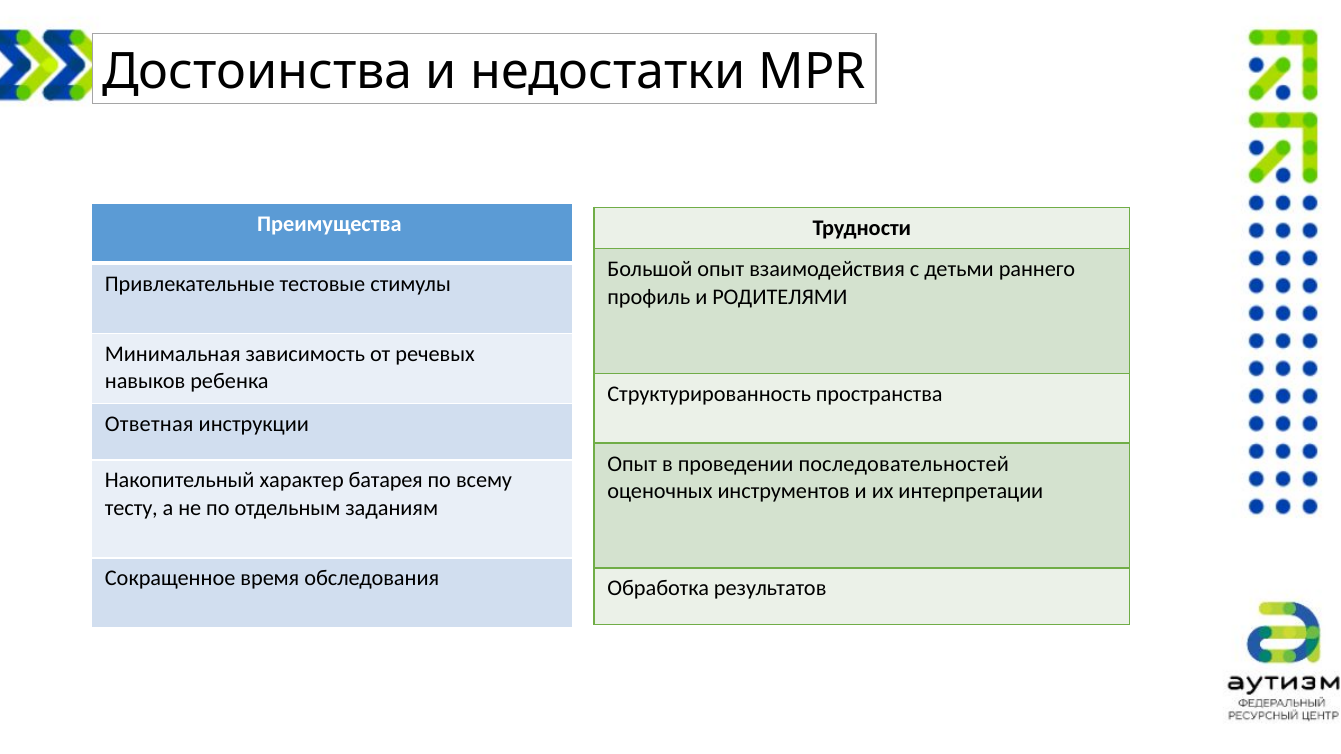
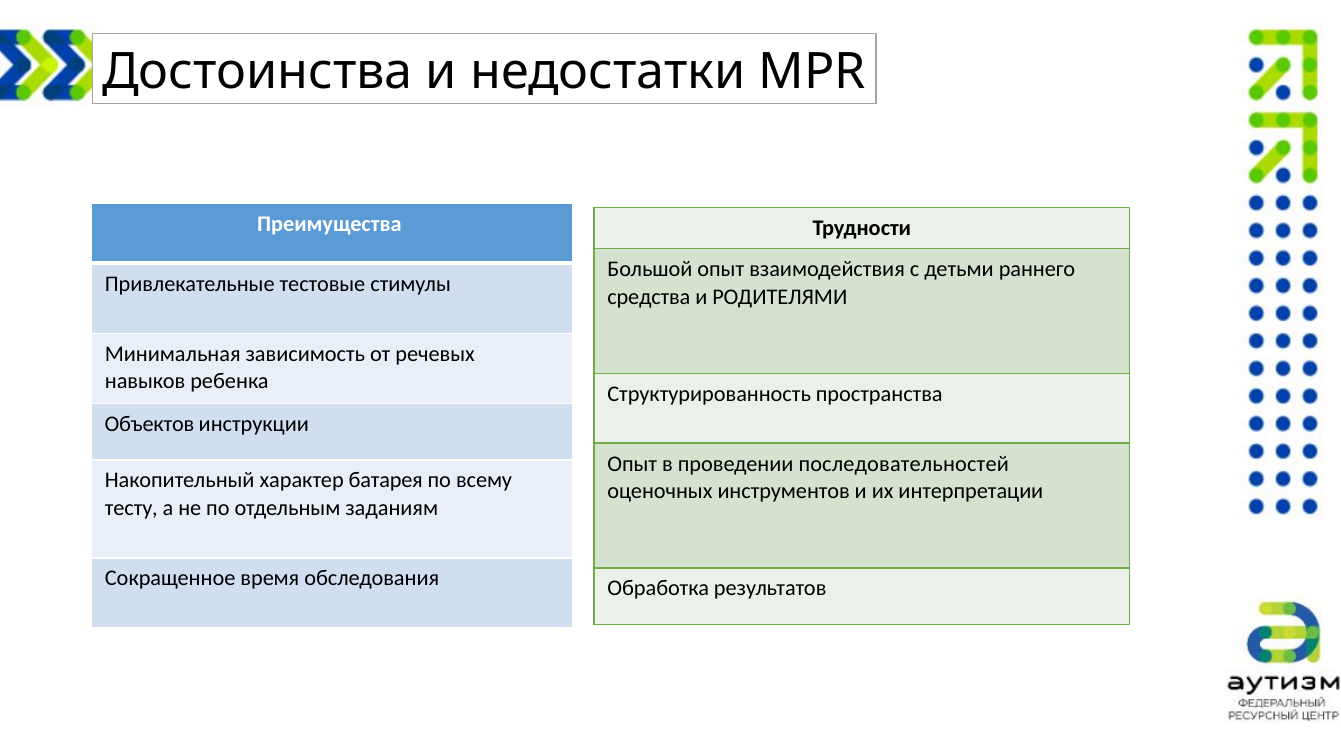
профиль: профиль -> средства
Ответная: Ответная -> Объектов
